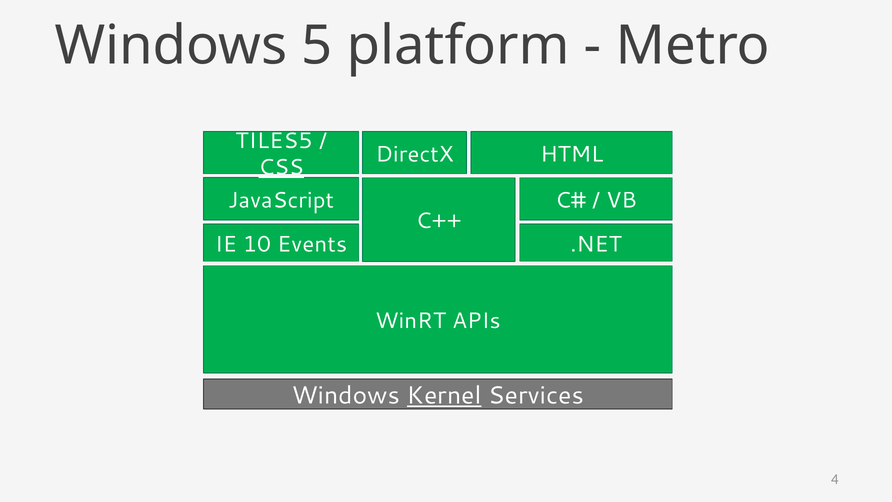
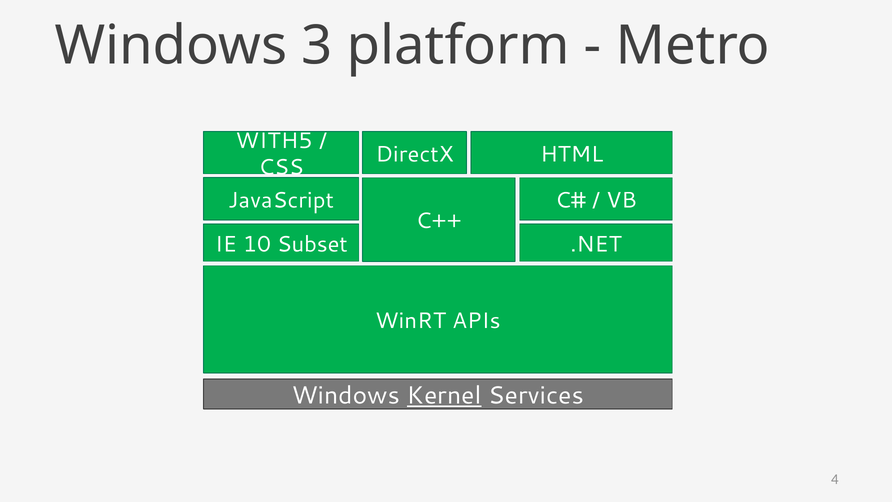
5: 5 -> 3
TILES5: TILES5 -> WITH5
CSS underline: present -> none
Events: Events -> Subset
